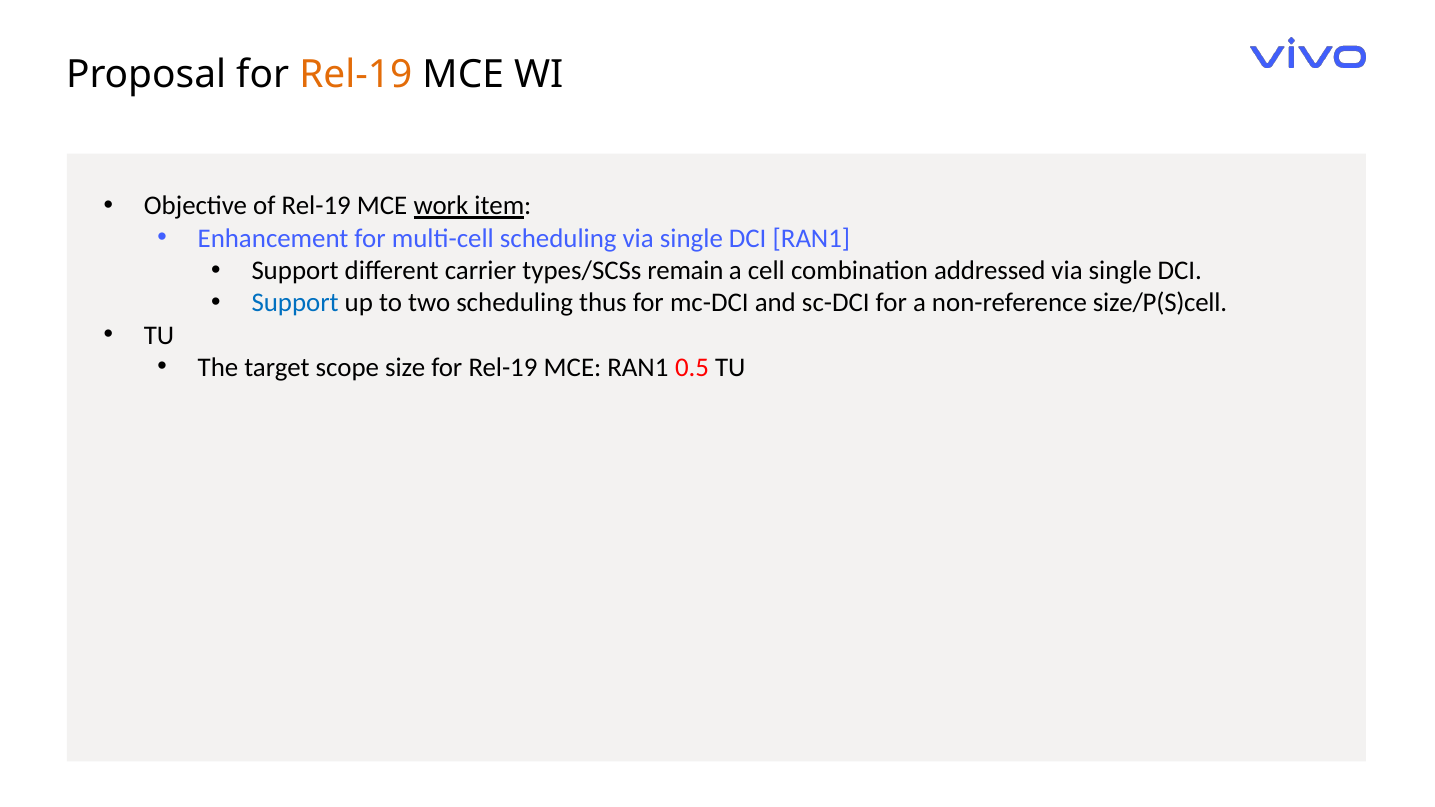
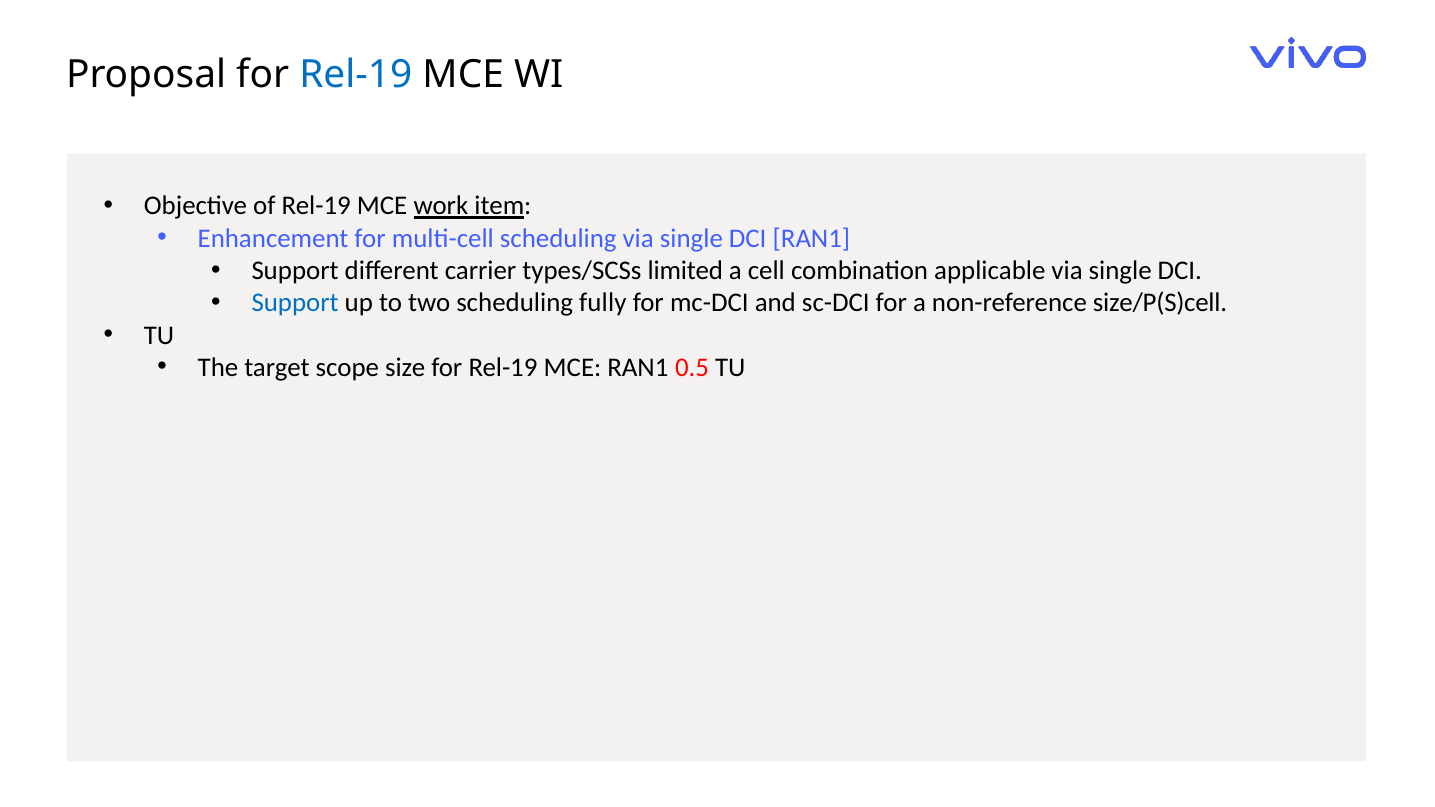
Rel-19 at (356, 74) colour: orange -> blue
remain: remain -> limited
addressed: addressed -> applicable
thus: thus -> fully
